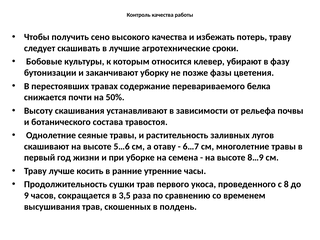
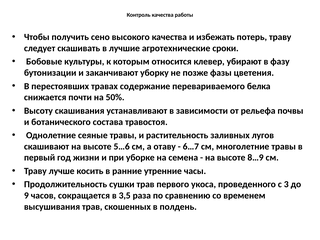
8: 8 -> 3
